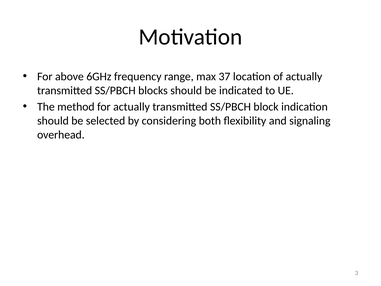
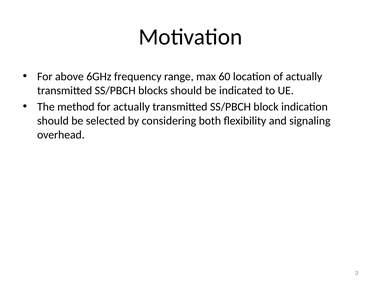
37: 37 -> 60
